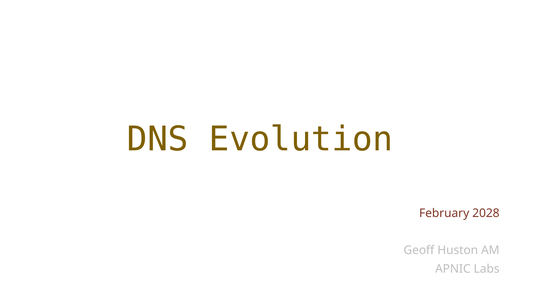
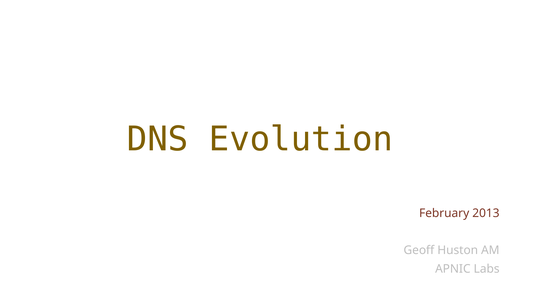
2028: 2028 -> 2013
